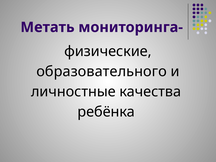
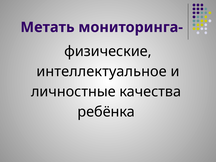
образовательного: образовательного -> интеллектуальное
